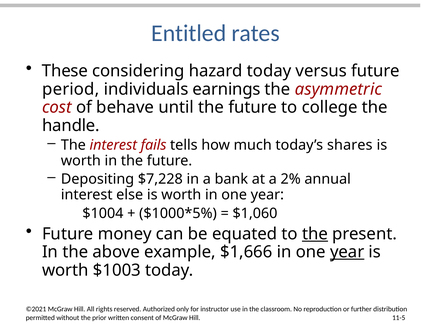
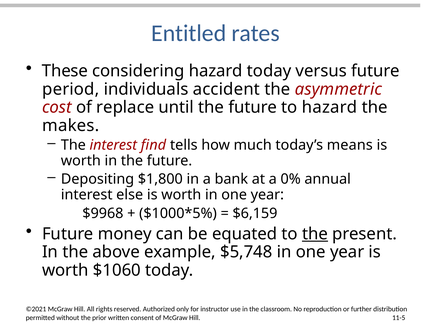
earnings: earnings -> accident
behave: behave -> replace
to college: college -> hazard
handle: handle -> makes
fails: fails -> find
shares: shares -> means
$7,228: $7,228 -> $1,800
2%: 2% -> 0%
$1004: $1004 -> $9968
$1,060: $1,060 -> $6,159
$1,666: $1,666 -> $5,748
year at (347, 251) underline: present -> none
$1003: $1003 -> $1060
